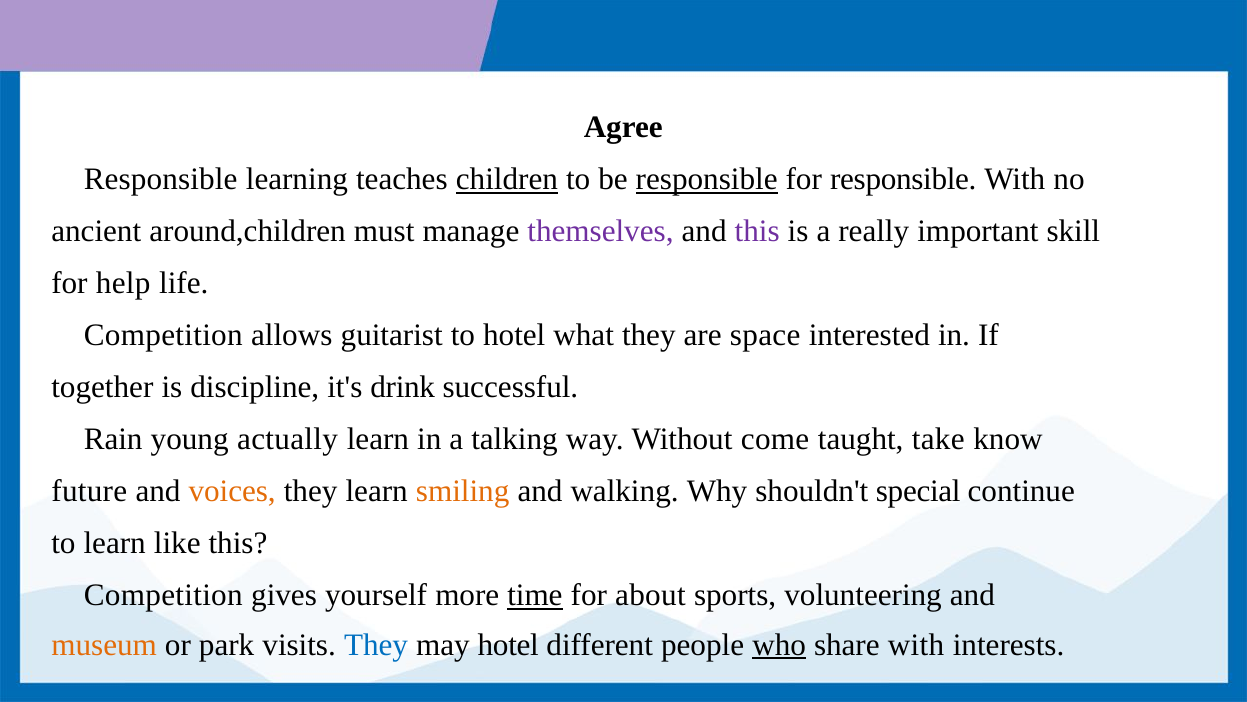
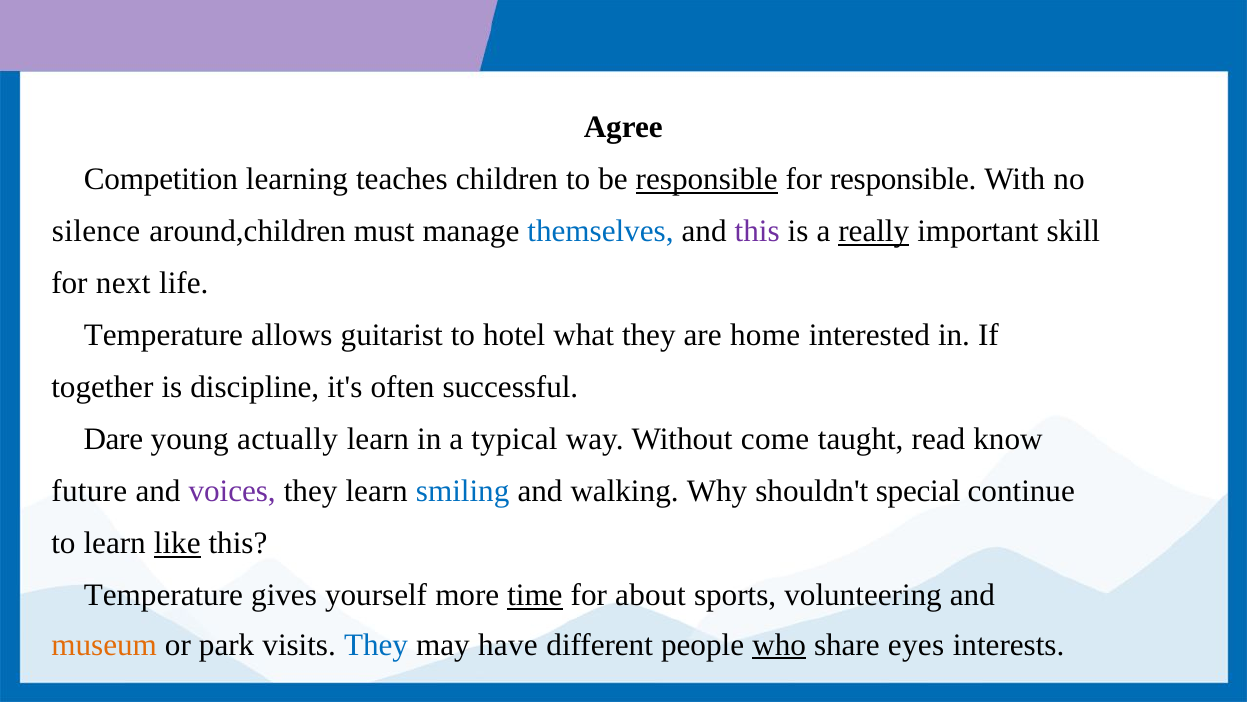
Responsible at (161, 179): Responsible -> Competition
children underline: present -> none
ancient: ancient -> silence
themselves colour: purple -> blue
really underline: none -> present
help: help -> next
Competition at (163, 335): Competition -> Temperature
space: space -> home
drink: drink -> often
Rain: Rain -> Dare
talking: talking -> typical
take: take -> read
voices colour: orange -> purple
smiling colour: orange -> blue
like underline: none -> present
Competition at (163, 595): Competition -> Temperature
may hotel: hotel -> have
share with: with -> eyes
